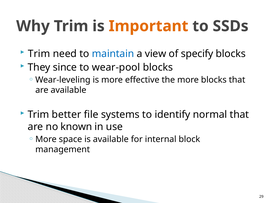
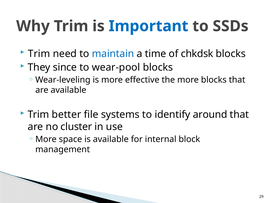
Important colour: orange -> blue
view: view -> time
specify: specify -> chkdsk
normal: normal -> around
known: known -> cluster
